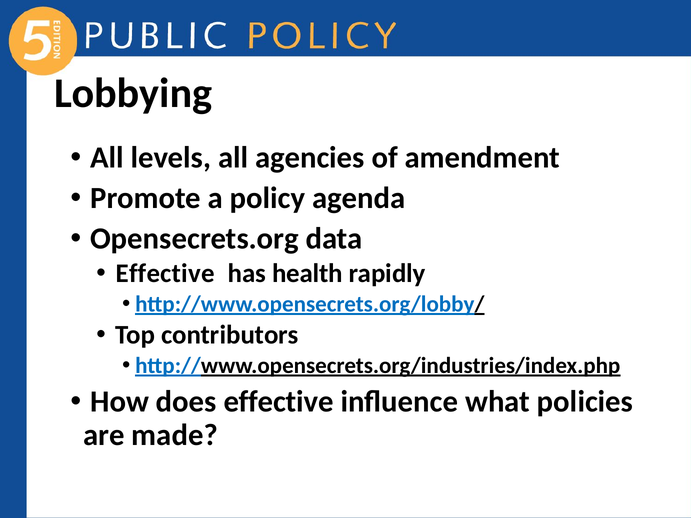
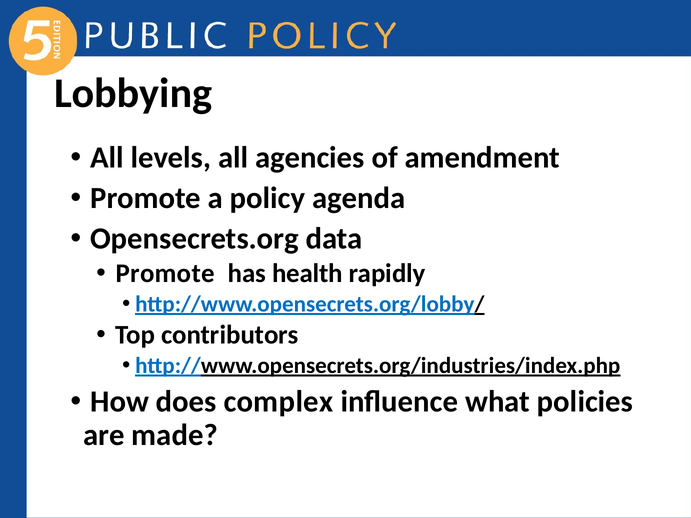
Effective at (165, 273): Effective -> Promote
does effective: effective -> complex
